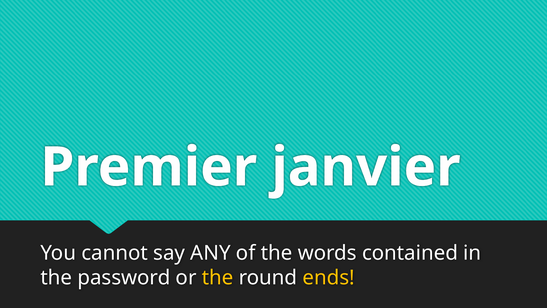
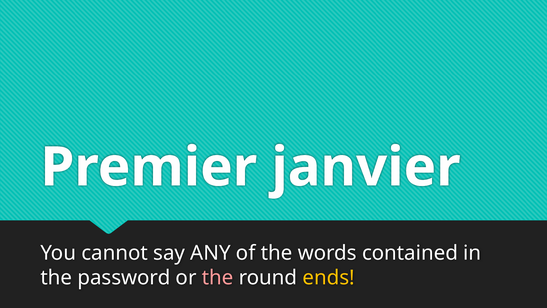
the at (218, 277) colour: yellow -> pink
